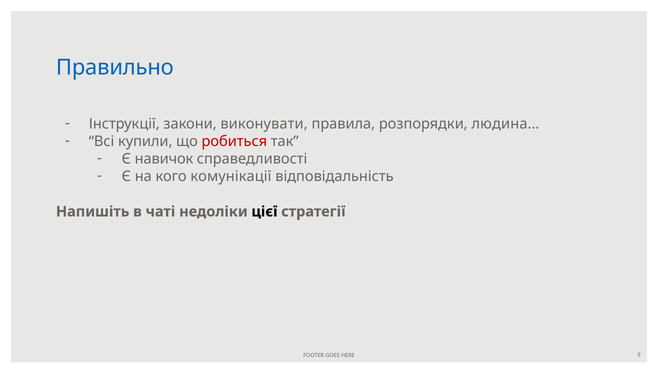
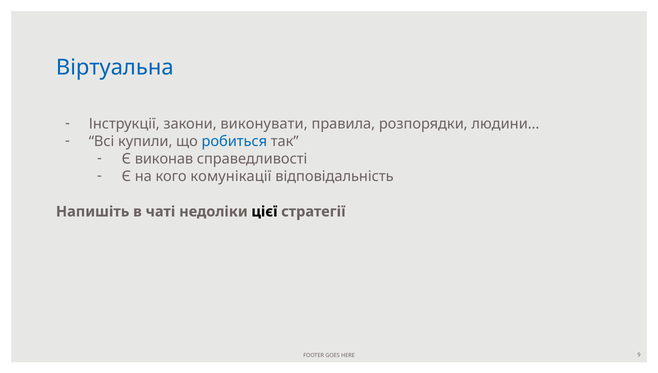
Правильно: Правильно -> Віртуальна
людина…: людина… -> людини…
робиться colour: red -> blue
навичок: навичок -> виконав
